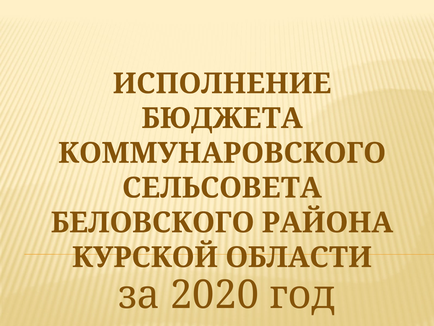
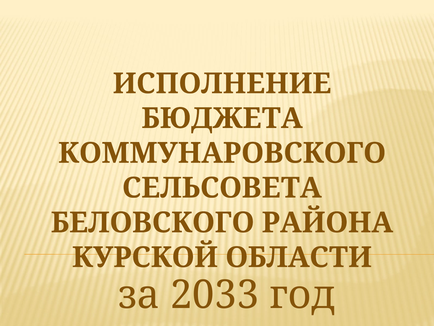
2020: 2020 -> 2033
